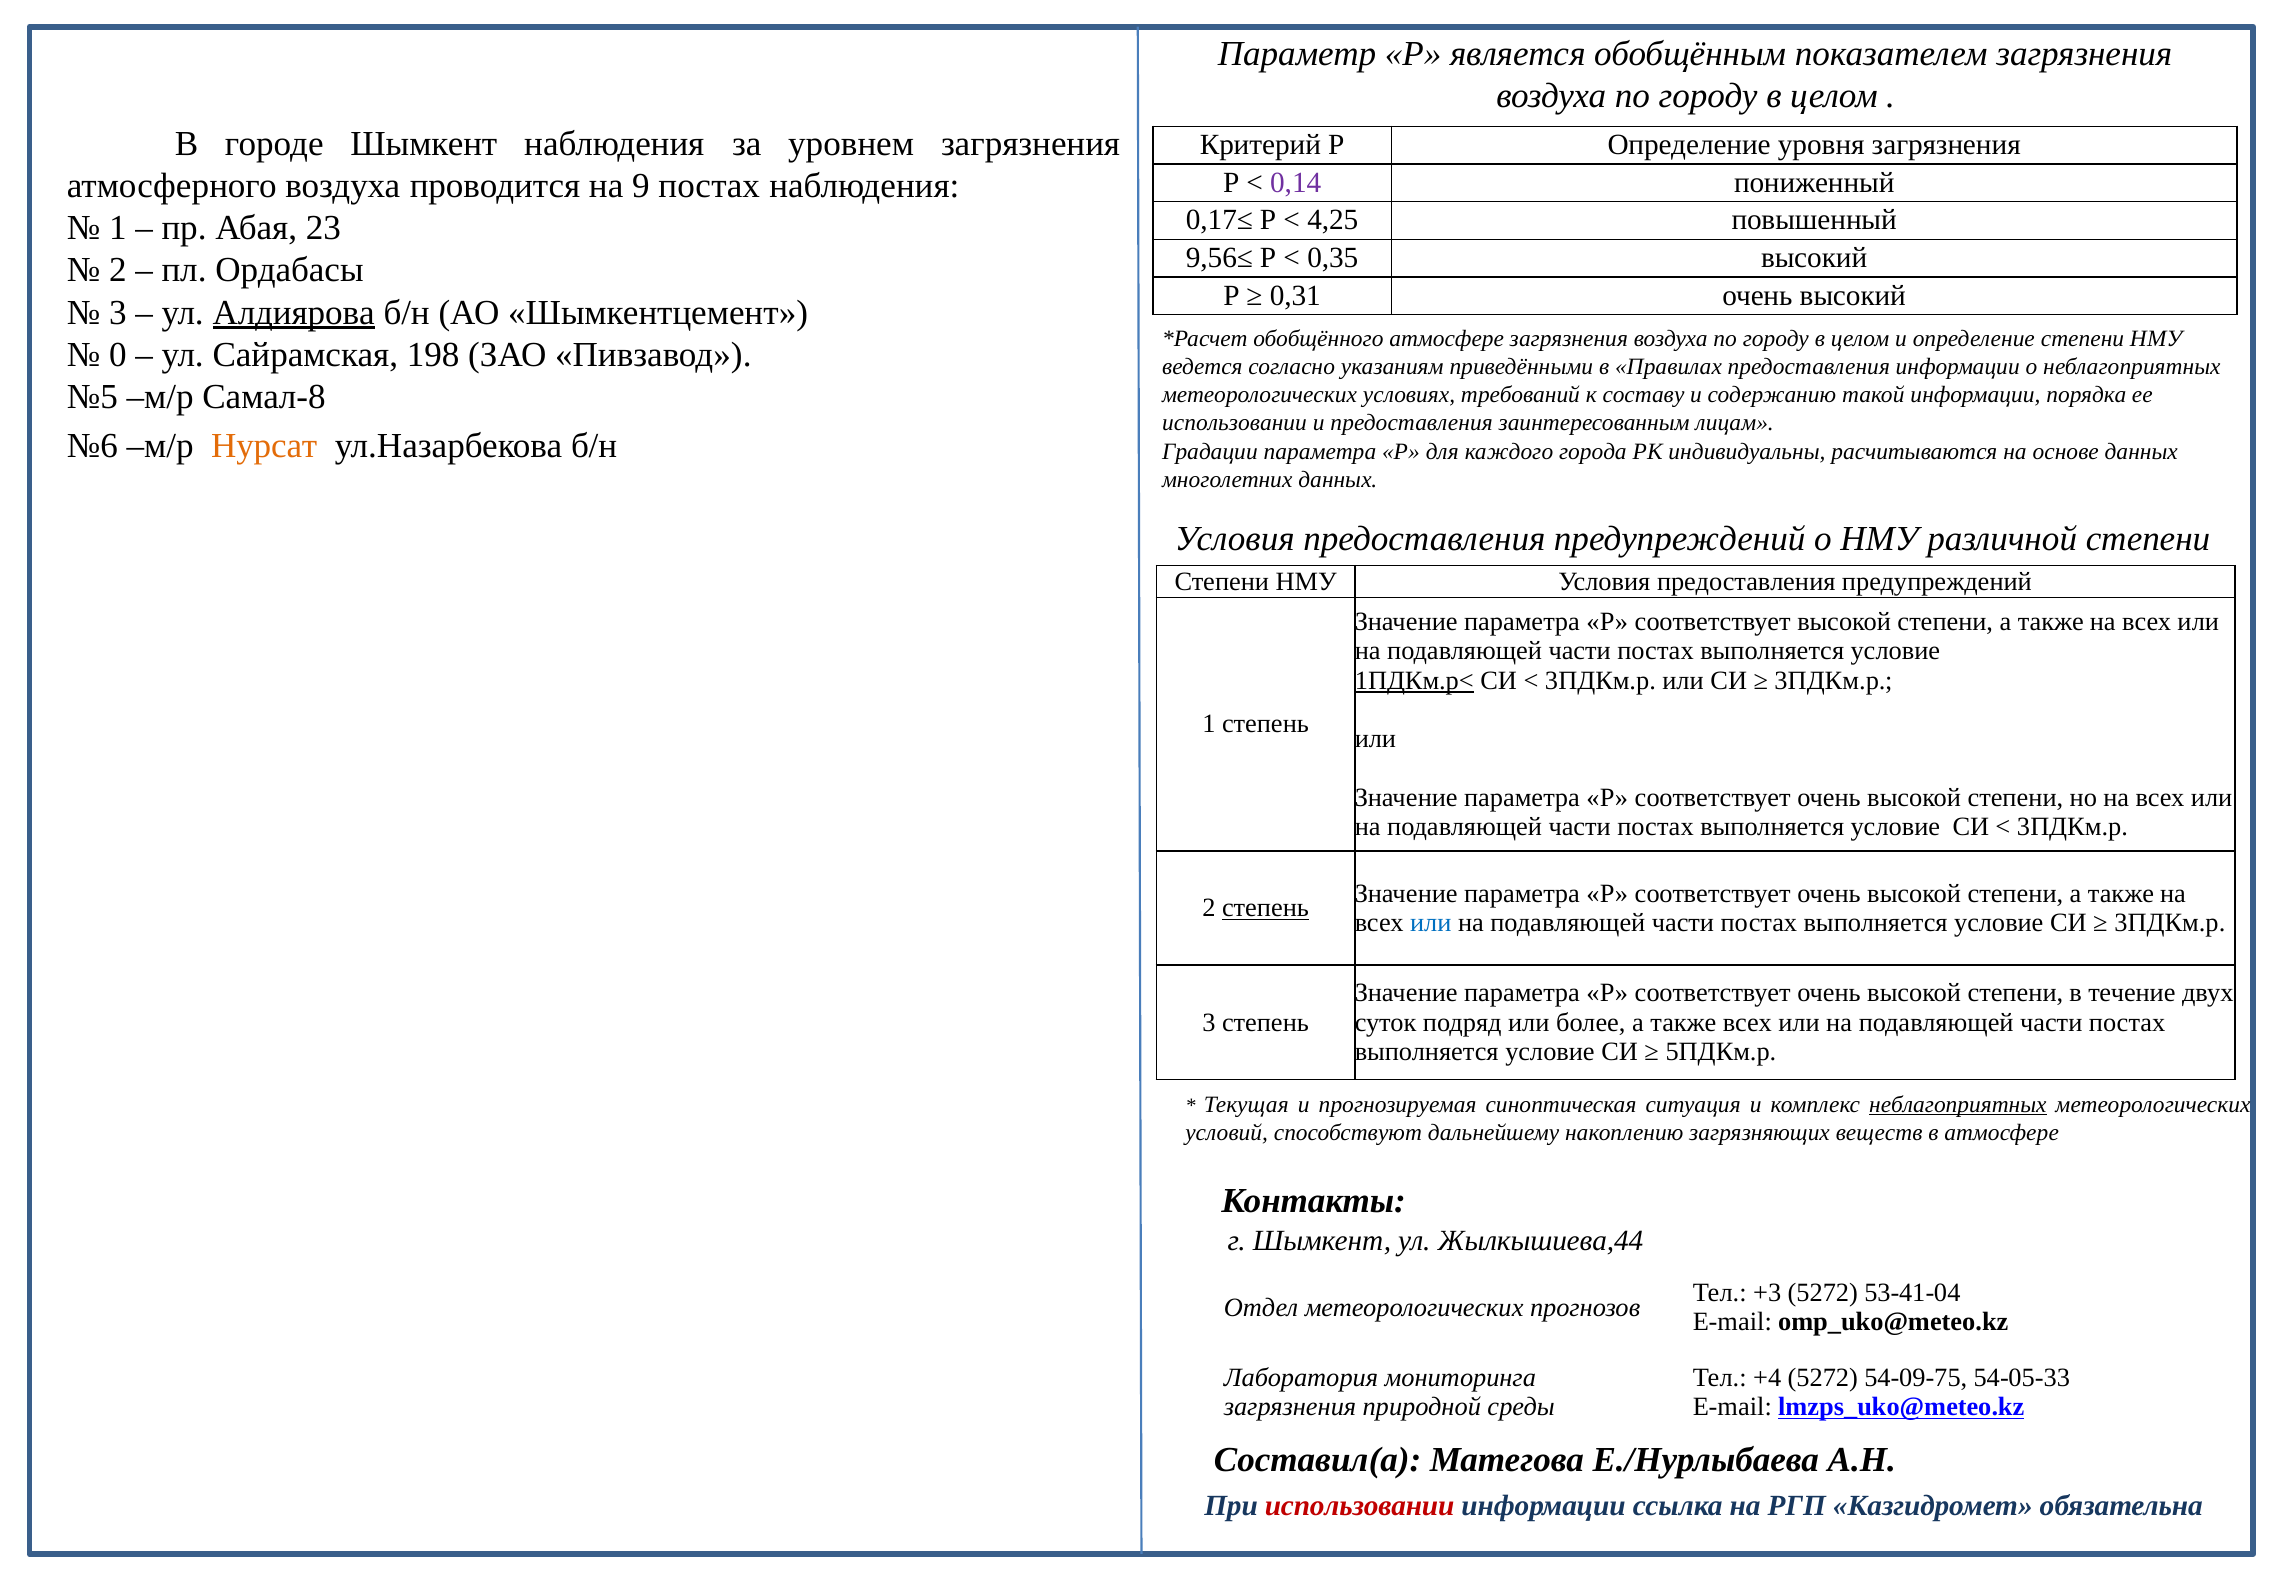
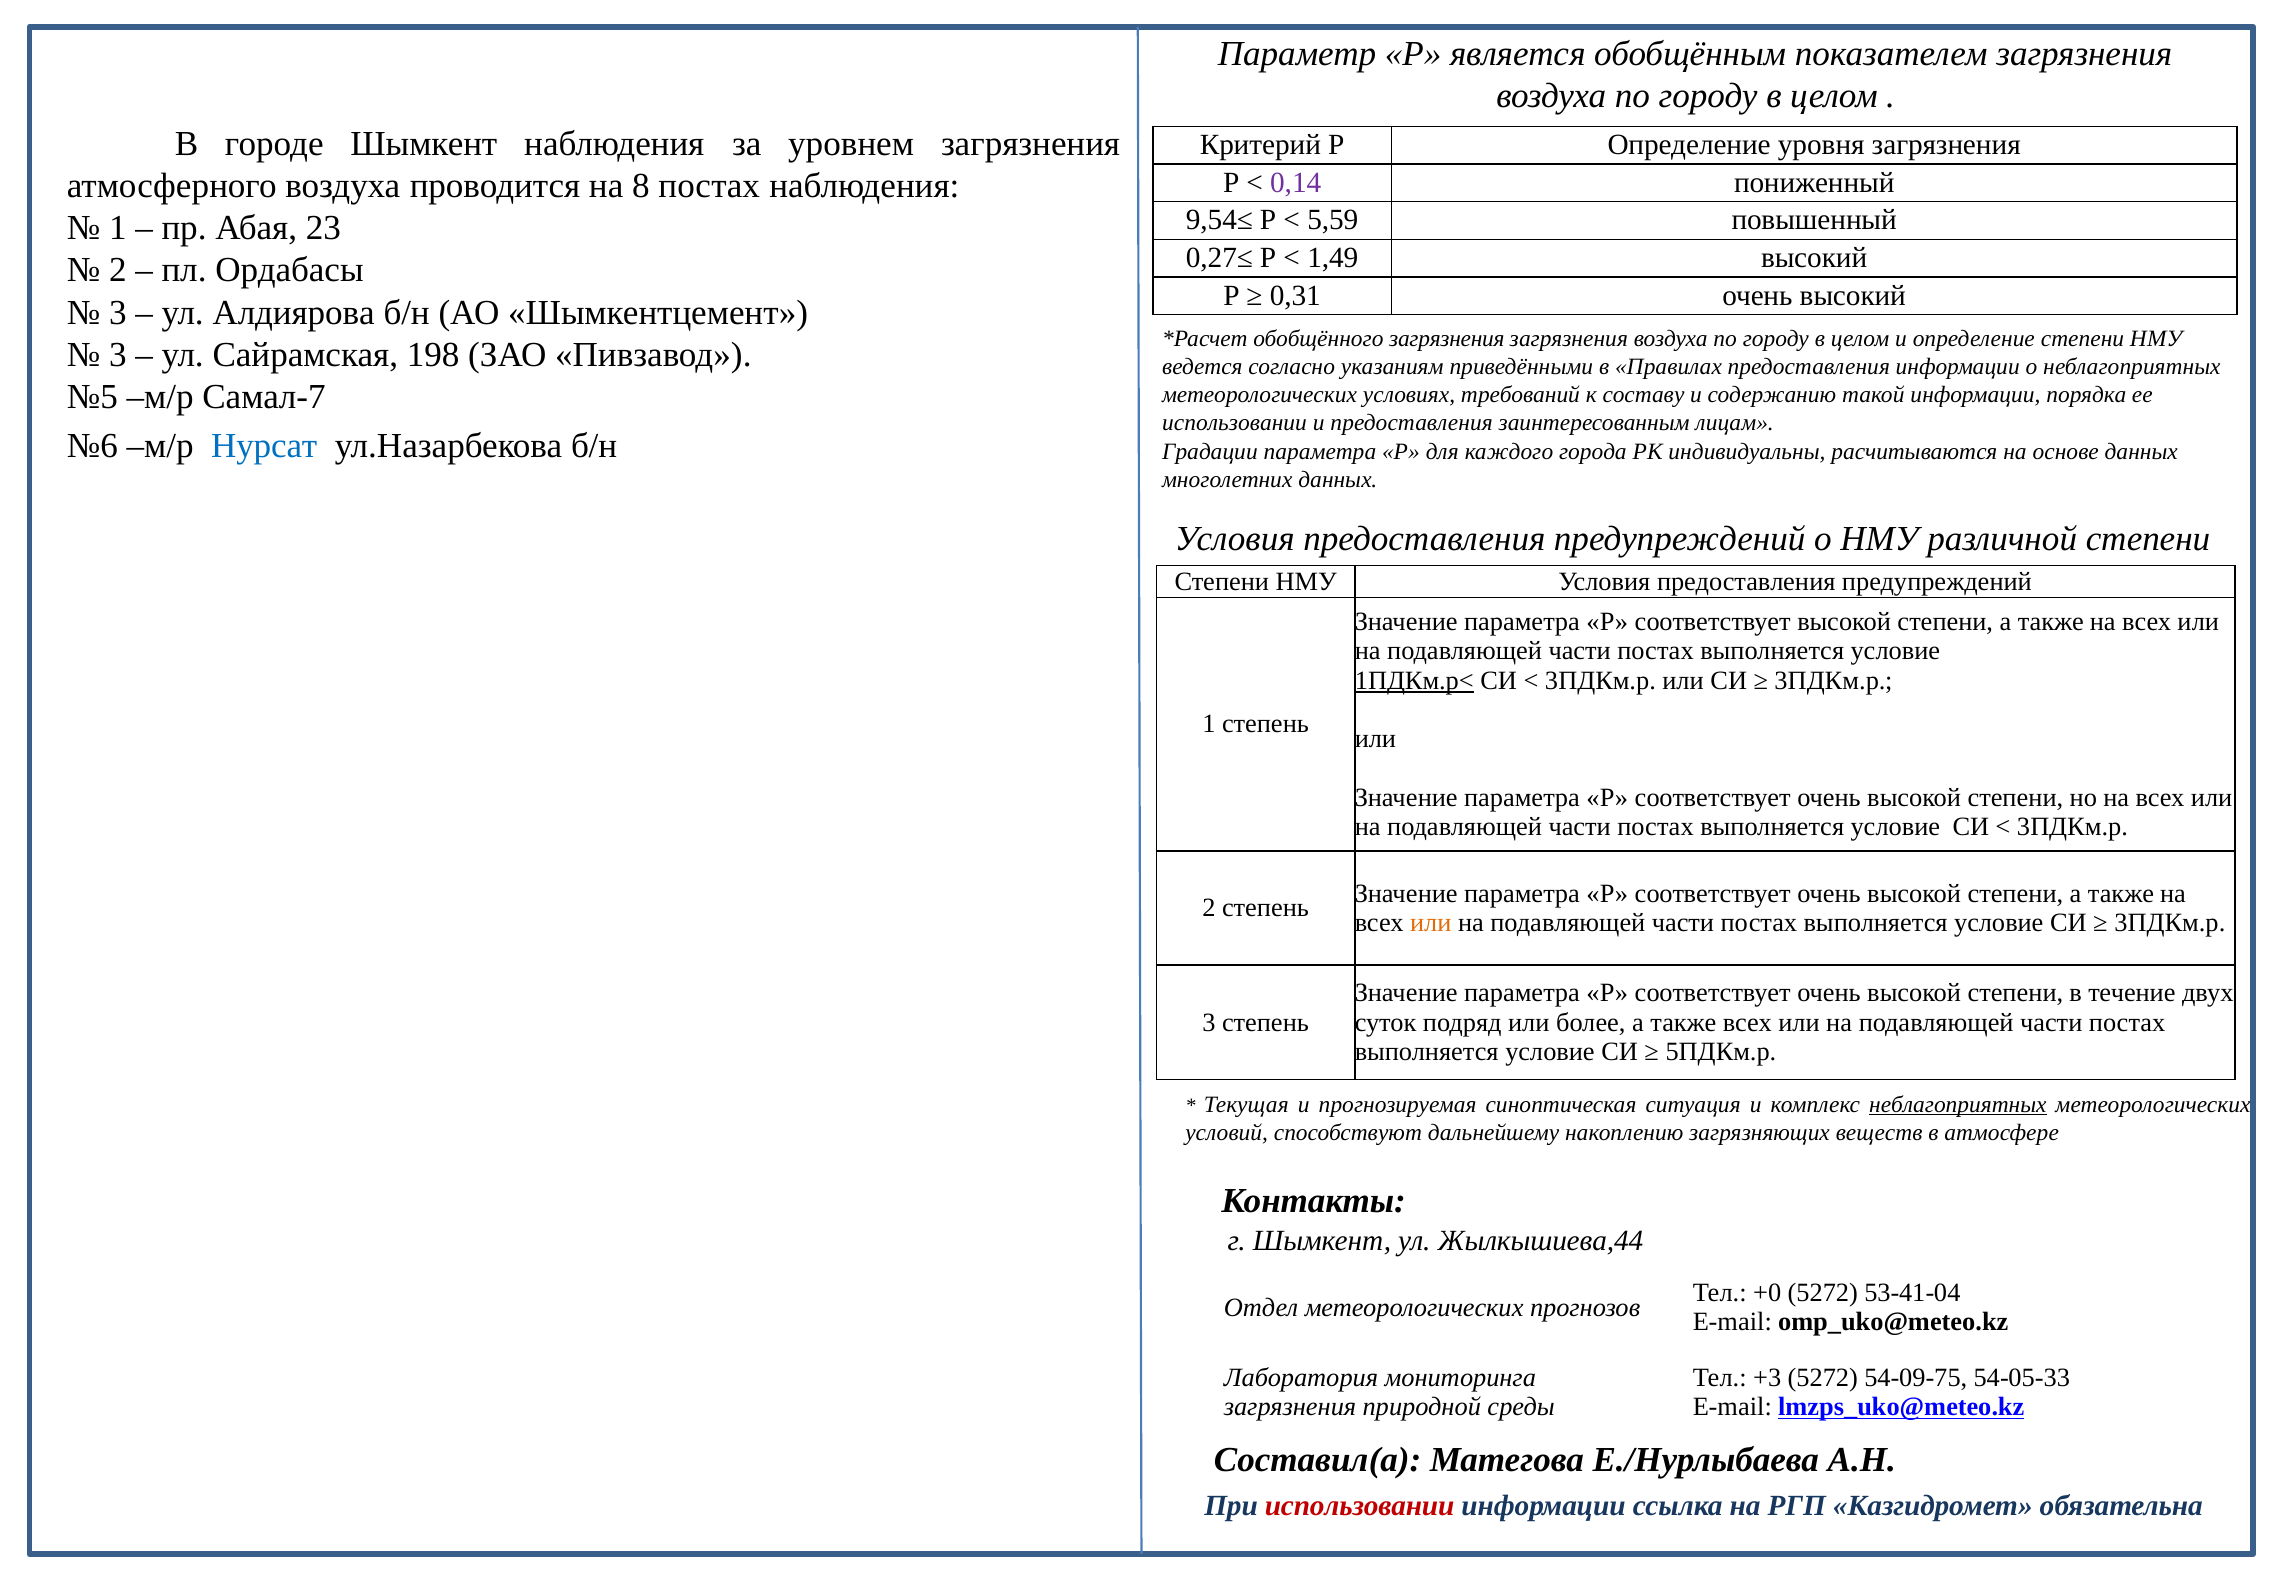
9: 9 -> 8
0,17≤: 0,17≤ -> 9,54≤
4,25: 4,25 -> 5,59
9,56≤: 9,56≤ -> 0,27≤
0,35: 0,35 -> 1,49
Алдиярова underline: present -> none
обобщённого атмосфере: атмосфере -> загрязнения
0 at (118, 354): 0 -> 3
Самал-8: Самал-8 -> Самал-7
Нурсат colour: orange -> blue
степень at (1265, 908) underline: present -> none
или at (1431, 923) colour: blue -> orange
+3: +3 -> +0
+4: +4 -> +3
